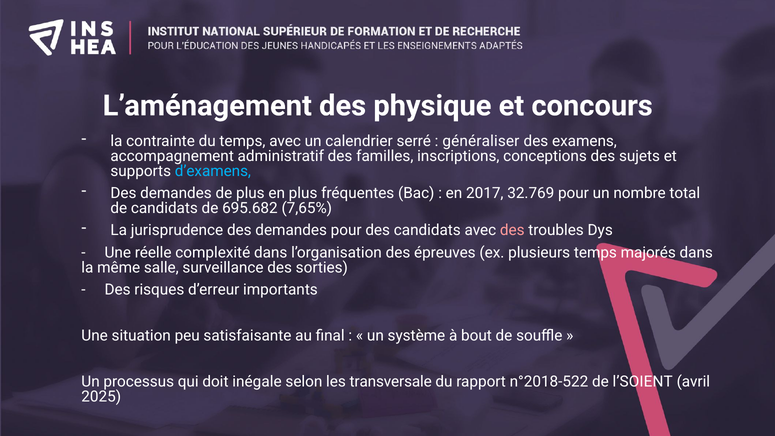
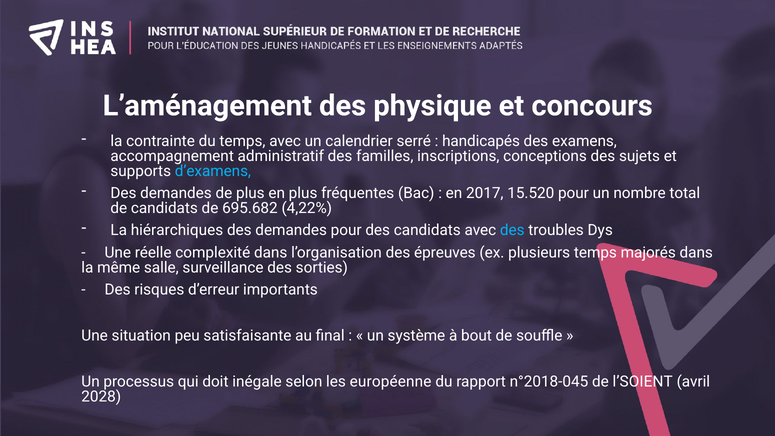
généraliser: généraliser -> handicapés
32.769: 32.769 -> 15.520
7,65%: 7,65% -> 4,22%
jurisprudence: jurisprudence -> hiérarchiques
des at (512, 230) colour: pink -> light blue
transversale: transversale -> européenne
n°2018-522: n°2018-522 -> n°2018-045
2025: 2025 -> 2028
